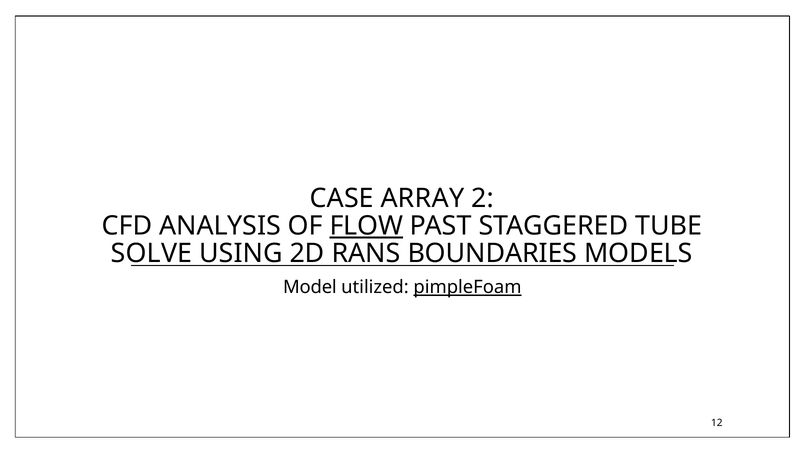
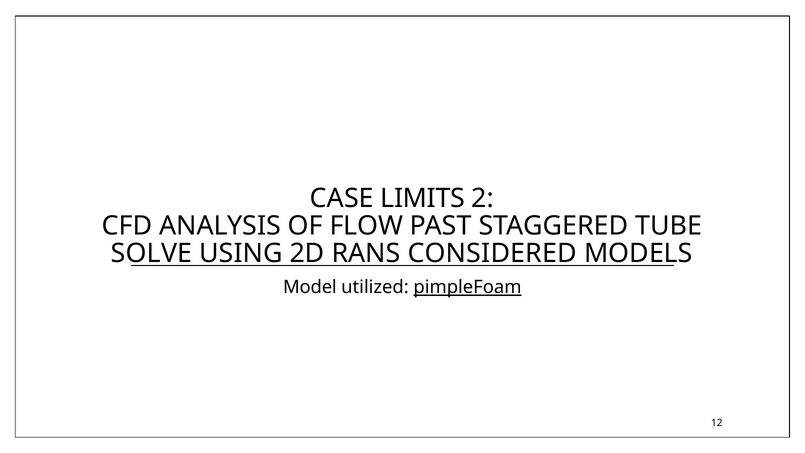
ARRAY: ARRAY -> LIMITS
FLOW underline: present -> none
BOUNDARIES: BOUNDARIES -> CONSIDERED
